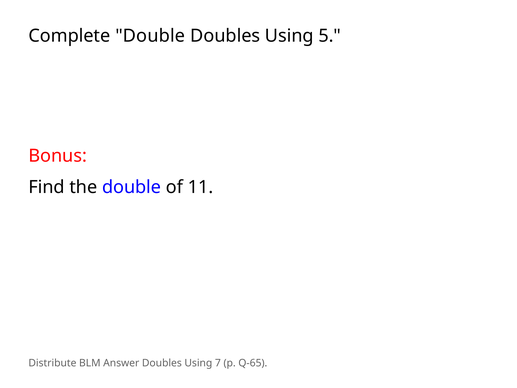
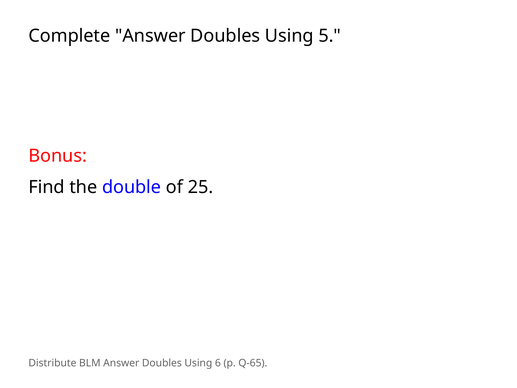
Complete Double: Double -> Answer
11: 11 -> 25
7: 7 -> 6
